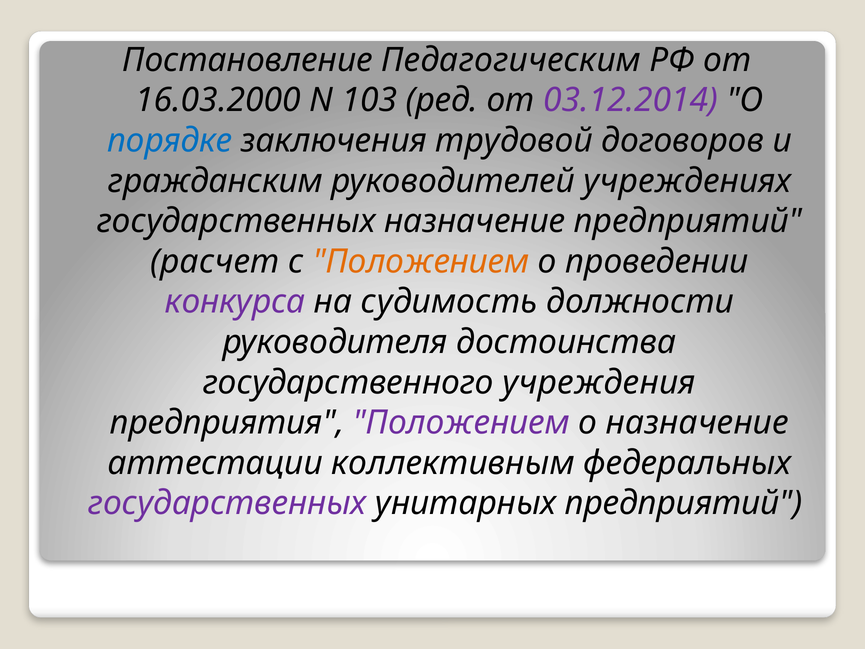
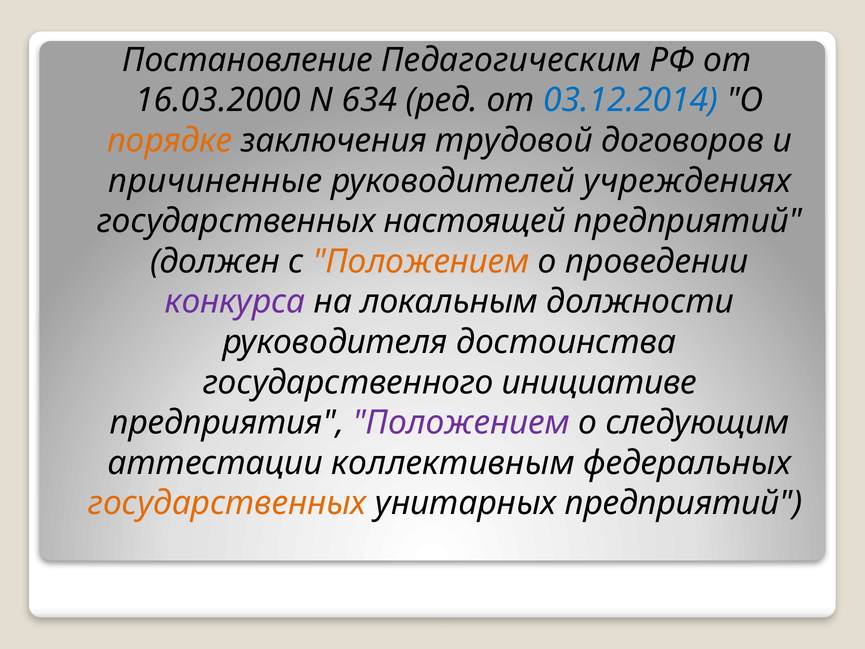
103: 103 -> 634
03.12.2014 colour: purple -> blue
порядке colour: blue -> orange
гражданским: гражданским -> причиненные
государственных назначение: назначение -> настоящей
расчет: расчет -> должен
судимость: судимость -> локальным
учреждения: учреждения -> инициативе
о назначение: назначение -> следующим
государственных at (227, 503) colour: purple -> orange
